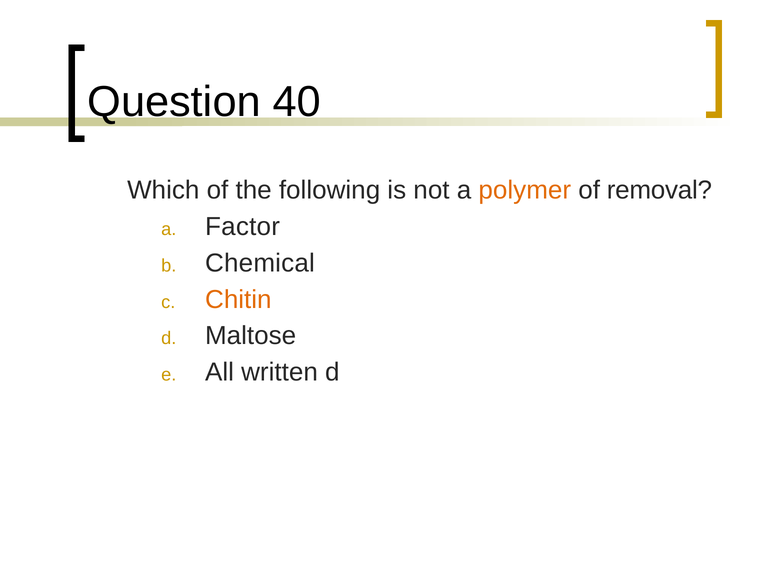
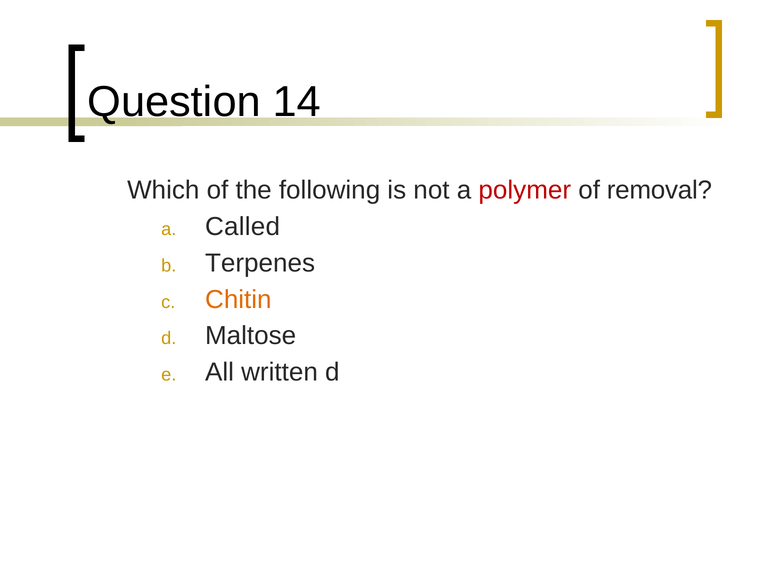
40: 40 -> 14
polymer colour: orange -> red
Factor: Factor -> Called
Chemical: Chemical -> Terpenes
